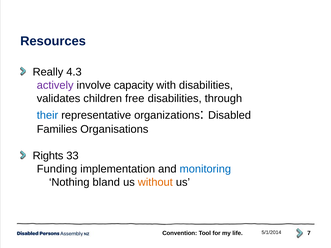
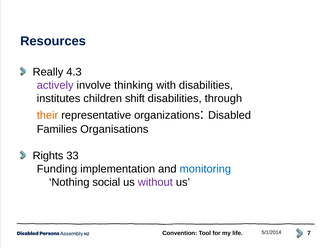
capacity: capacity -> thinking
validates: validates -> institutes
free: free -> shift
their colour: blue -> orange
bland: bland -> social
without colour: orange -> purple
